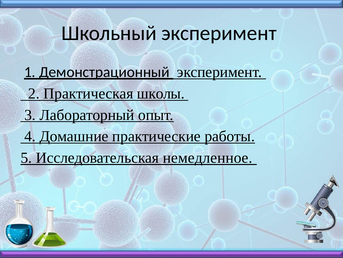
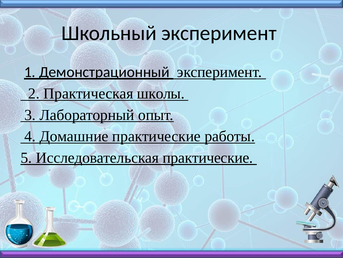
Исследовательская немедленное: немедленное -> практические
